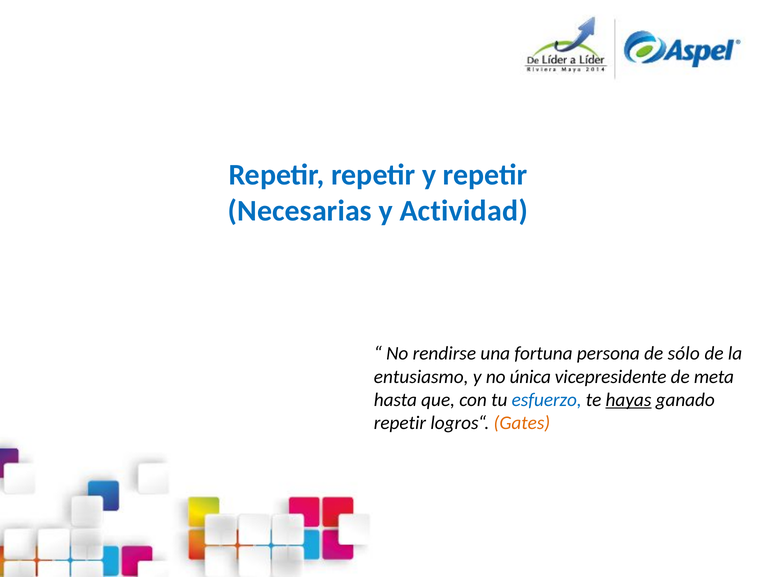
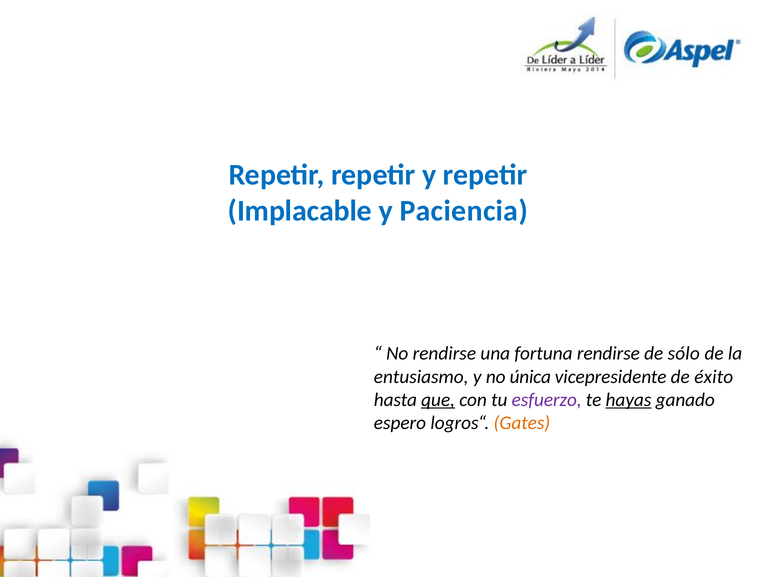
Necesarias: Necesarias -> Implacable
Actividad: Actividad -> Paciencia
fortuna persona: persona -> rendirse
meta: meta -> éxito
que underline: none -> present
esfuerzo colour: blue -> purple
repetir at (400, 423): repetir -> espero
